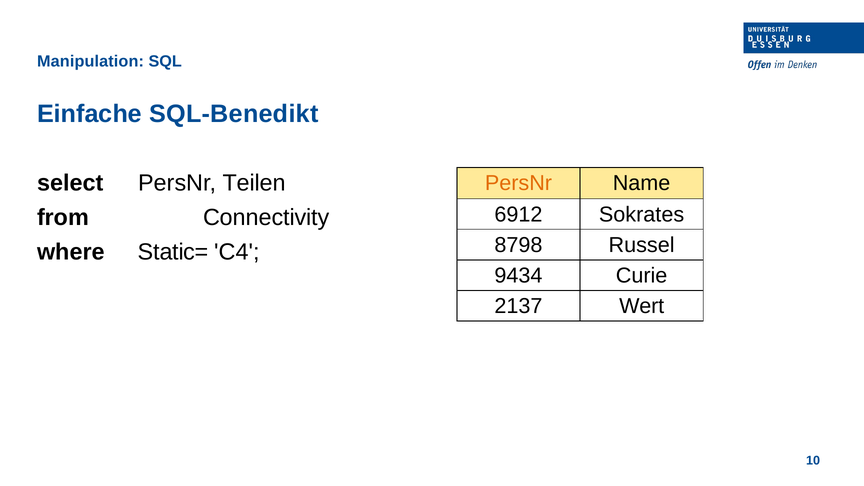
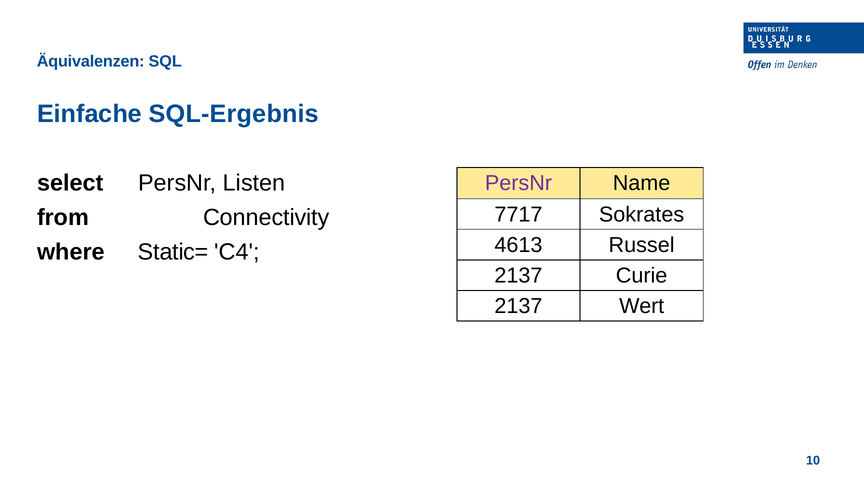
Manipulation: Manipulation -> Äquivalenzen
SQL-Benedikt: SQL-Benedikt -> SQL-Ergebnis
Teilen: Teilen -> Listen
PersNr at (518, 183) colour: orange -> purple
6912: 6912 -> 7717
8798: 8798 -> 4613
9434 at (518, 276): 9434 -> 2137
